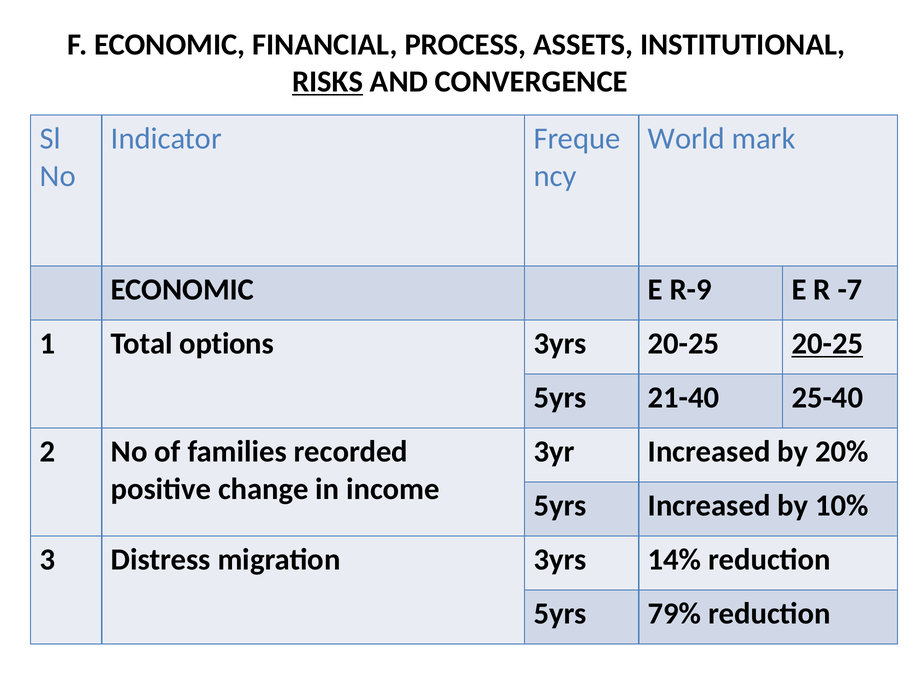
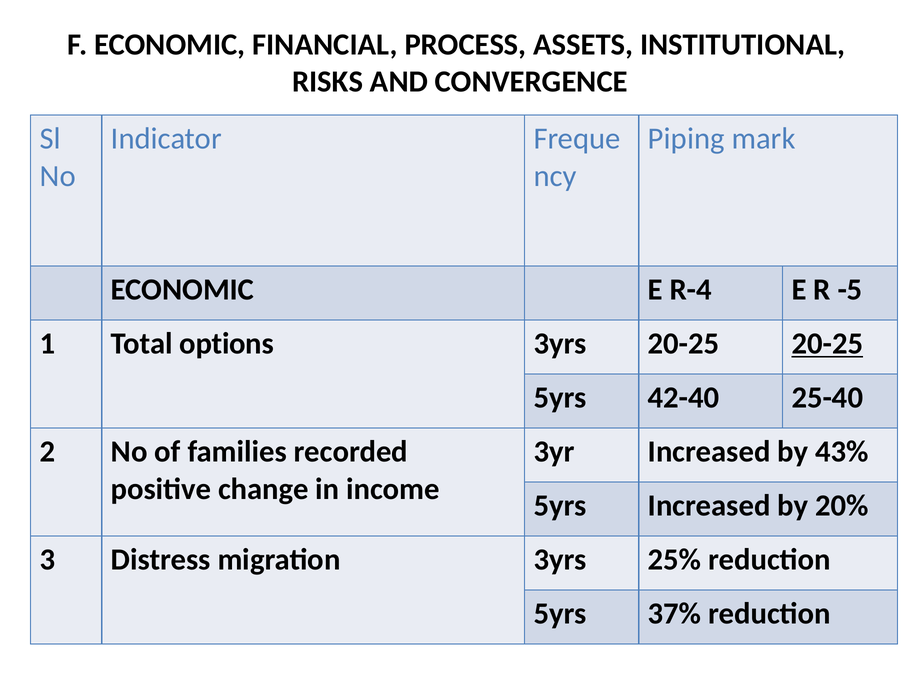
RISKS underline: present -> none
World: World -> Piping
R-9: R-9 -> R-4
-7: -7 -> -5
21-40: 21-40 -> 42-40
20%: 20% -> 43%
10%: 10% -> 20%
14%: 14% -> 25%
79%: 79% -> 37%
